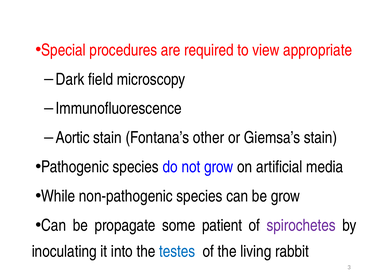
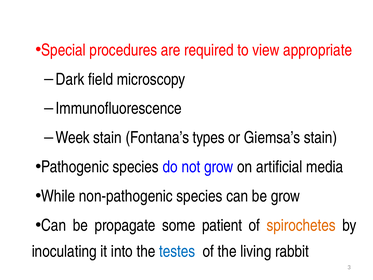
Aortic: Aortic -> Week
other: other -> types
spirochetes colour: purple -> orange
